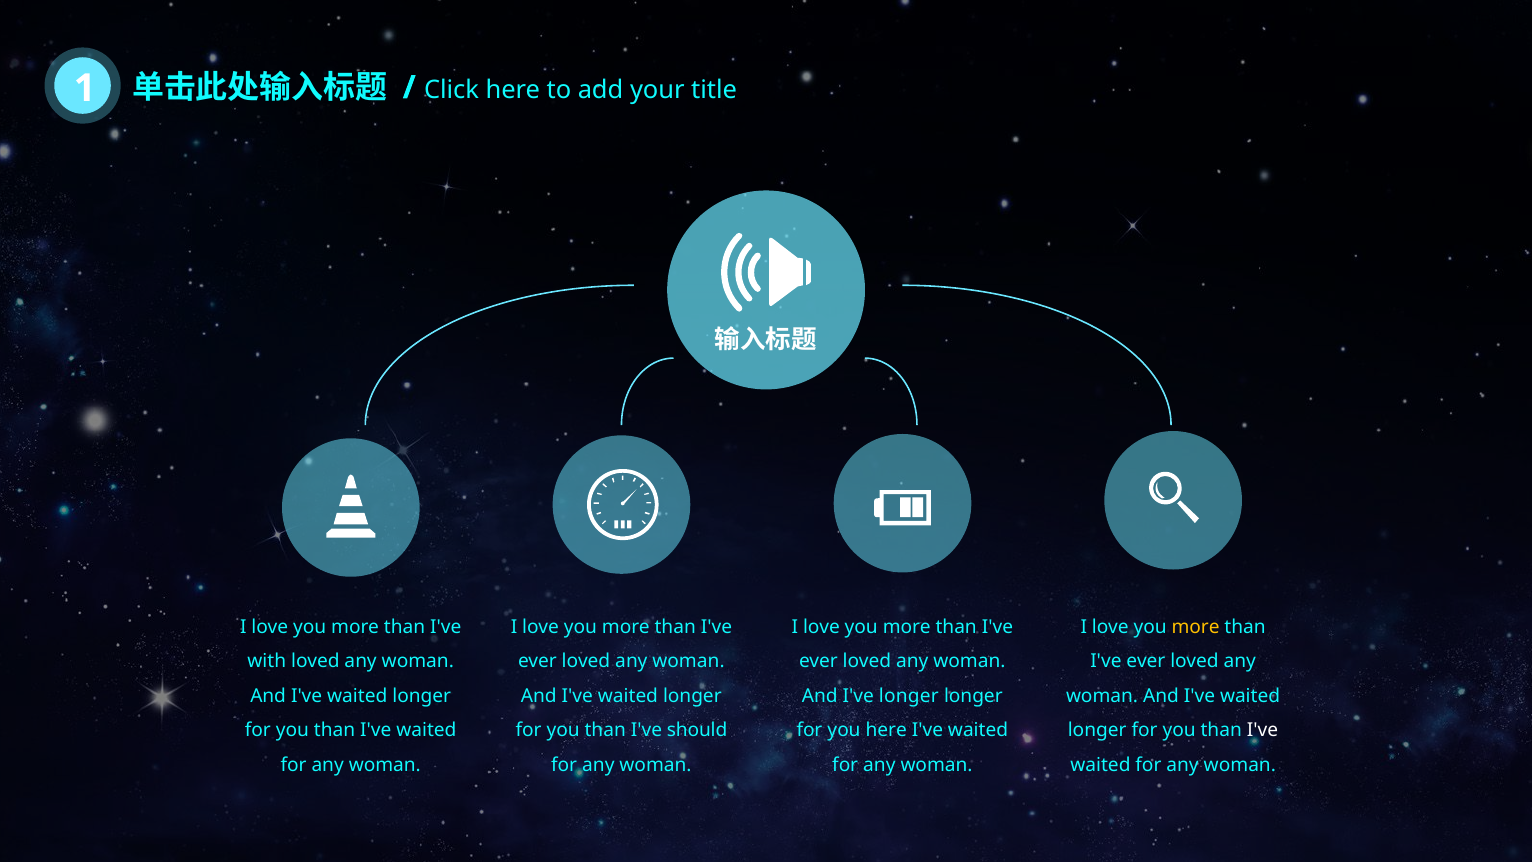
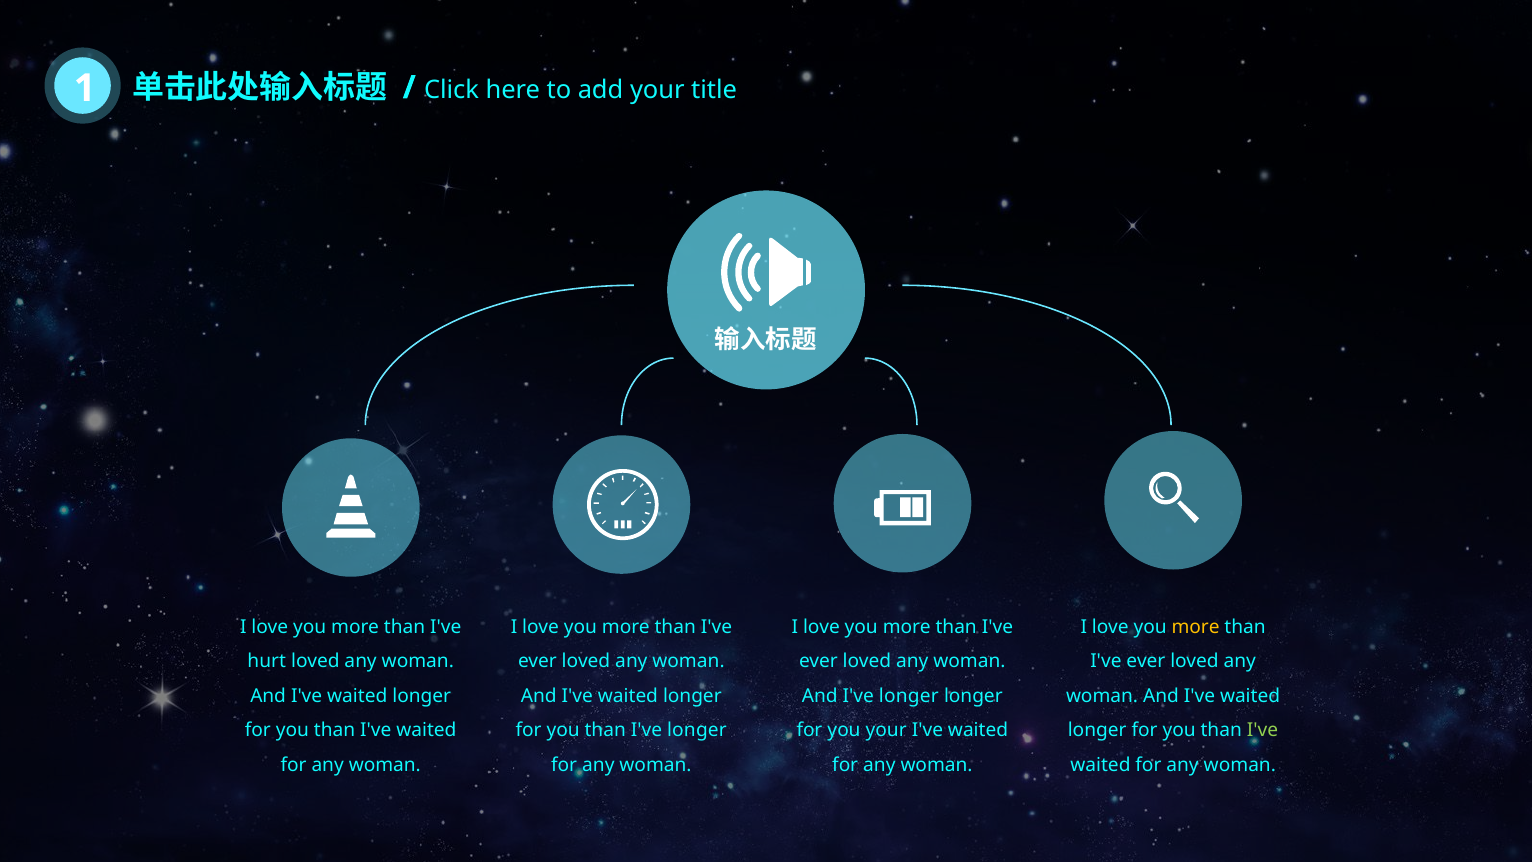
with: with -> hurt
than I've should: should -> longer
you here: here -> your
I've at (1262, 730) colour: white -> light green
